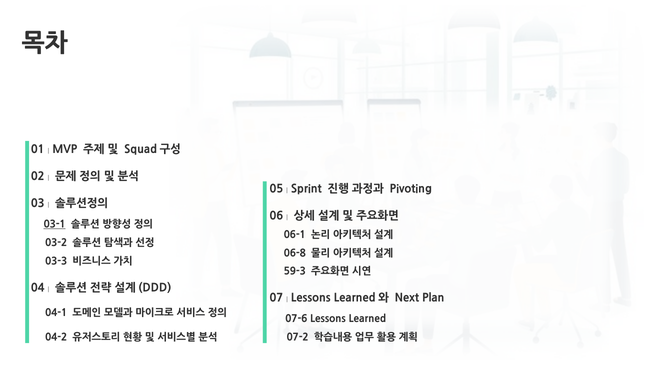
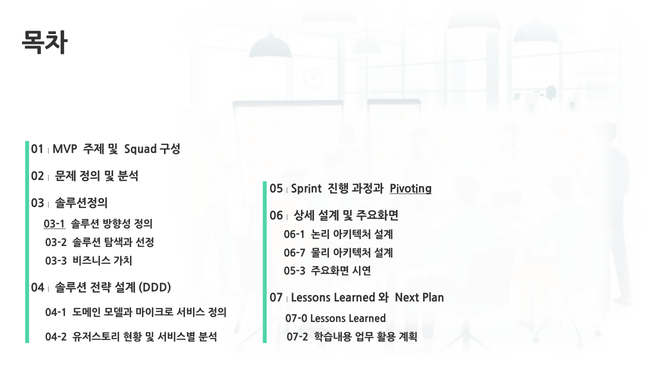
Pivoting underline: none -> present
06-8: 06-8 -> 06-7
59-3: 59-3 -> 05-3
07-6: 07-6 -> 07-0
